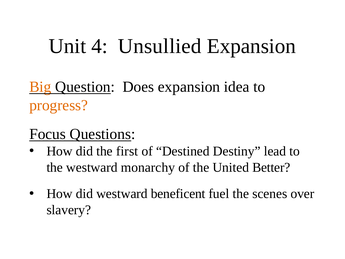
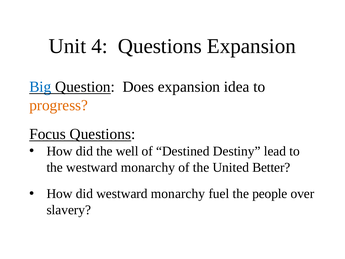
4 Unsullied: Unsullied -> Questions
Big colour: orange -> blue
first: first -> well
did westward beneficent: beneficent -> monarchy
scenes: scenes -> people
